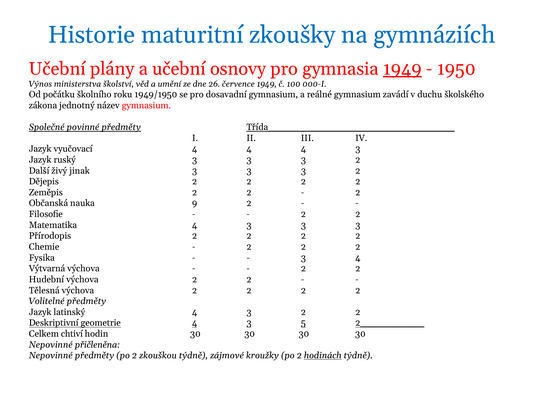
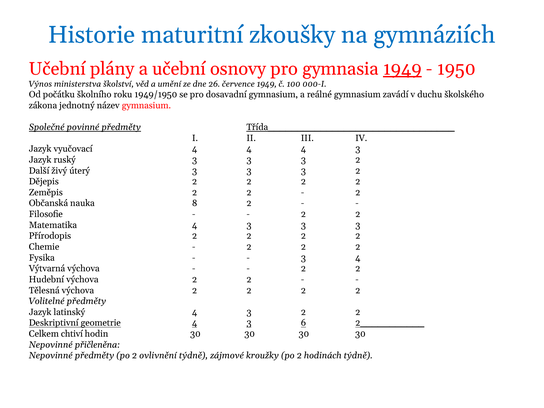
jinak: jinak -> úterý
9: 9 -> 8
5: 5 -> 6
zkouškou: zkouškou -> ovlivnění
hodinách underline: present -> none
